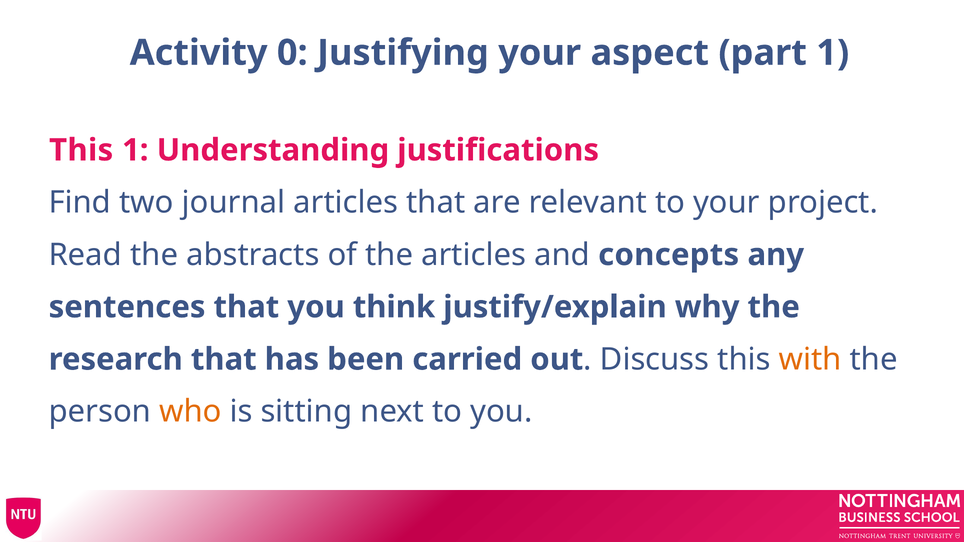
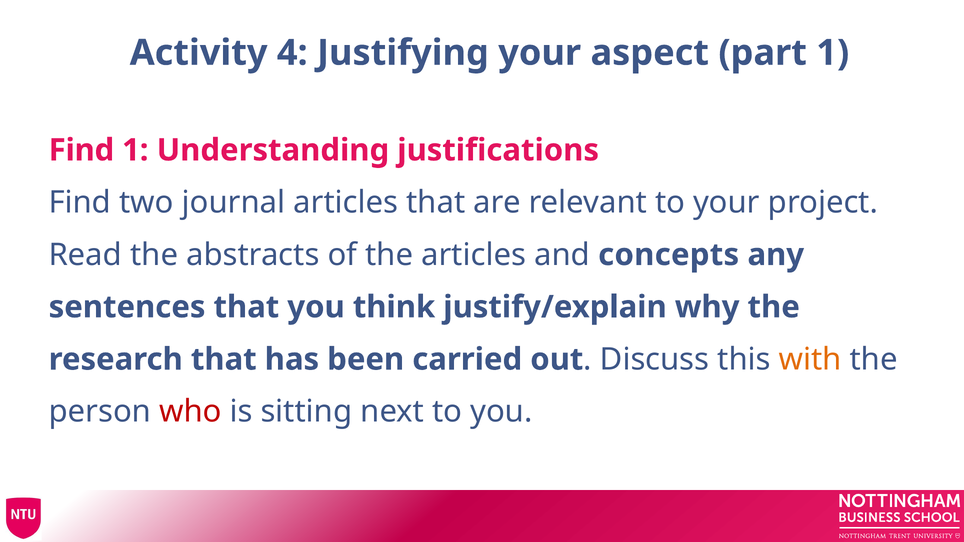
0: 0 -> 4
This at (81, 150): This -> Find
who colour: orange -> red
